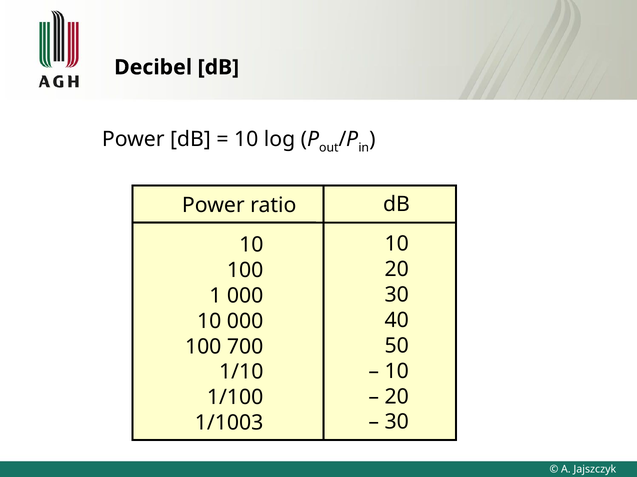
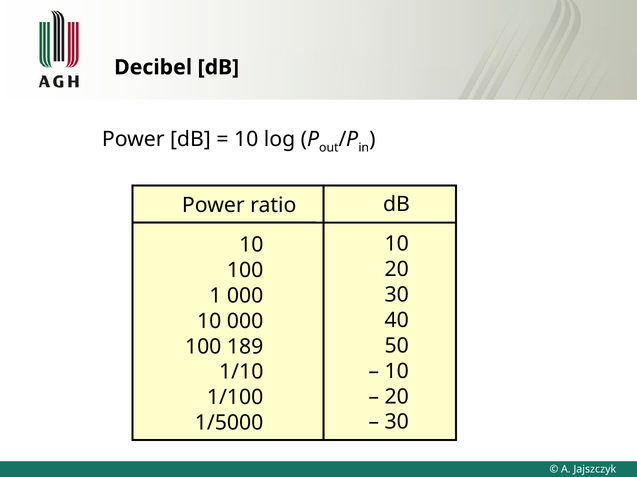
700: 700 -> 189
1/1003: 1/1003 -> 1/5000
